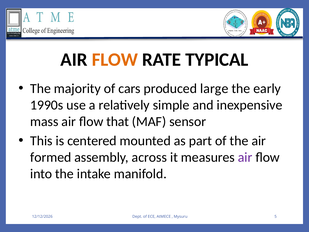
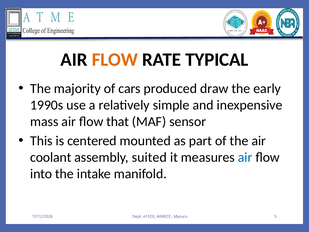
large: large -> draw
formed: formed -> coolant
across: across -> suited
air at (245, 157) colour: purple -> blue
